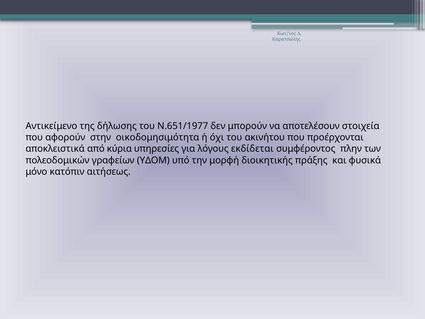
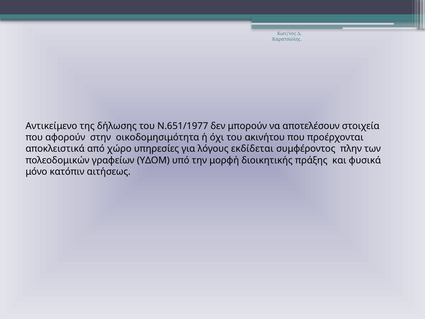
κύρια: κύρια -> χώρο
